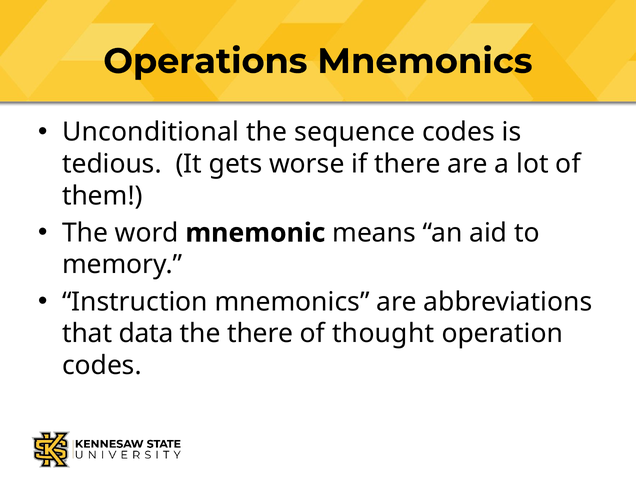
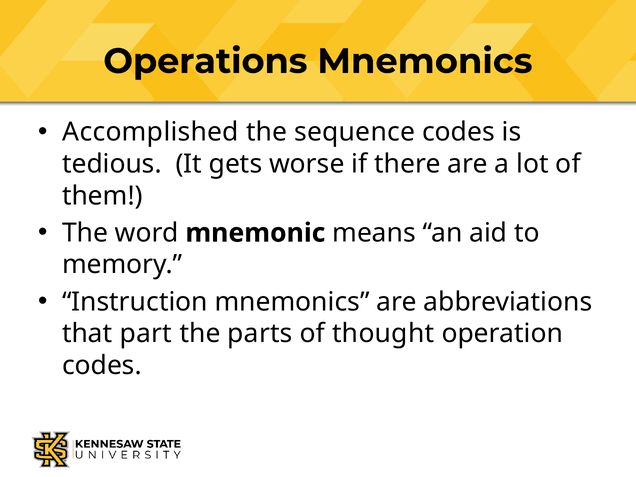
Unconditional: Unconditional -> Accomplished
data: data -> part
the there: there -> parts
